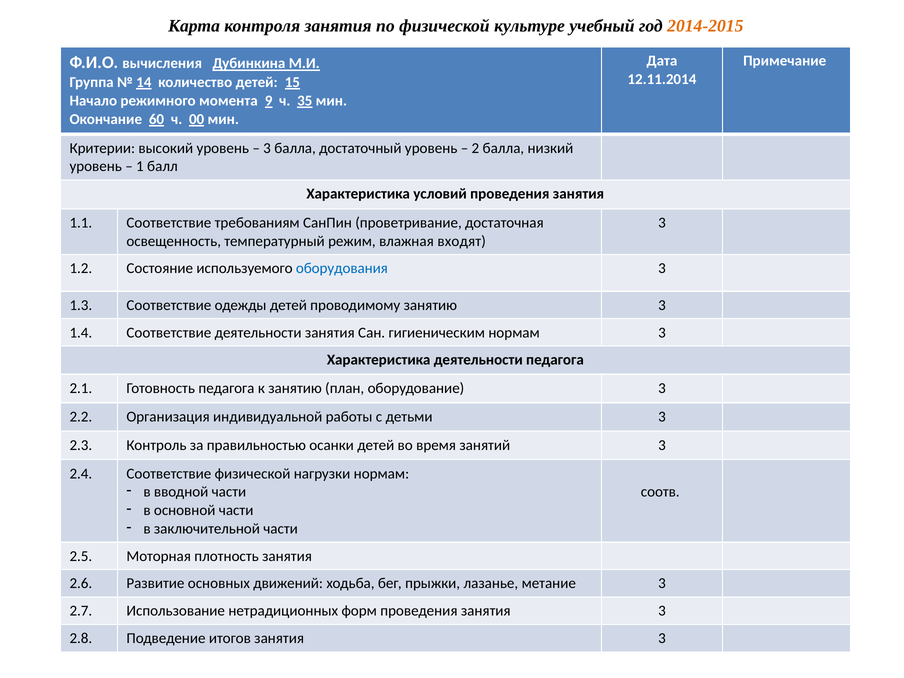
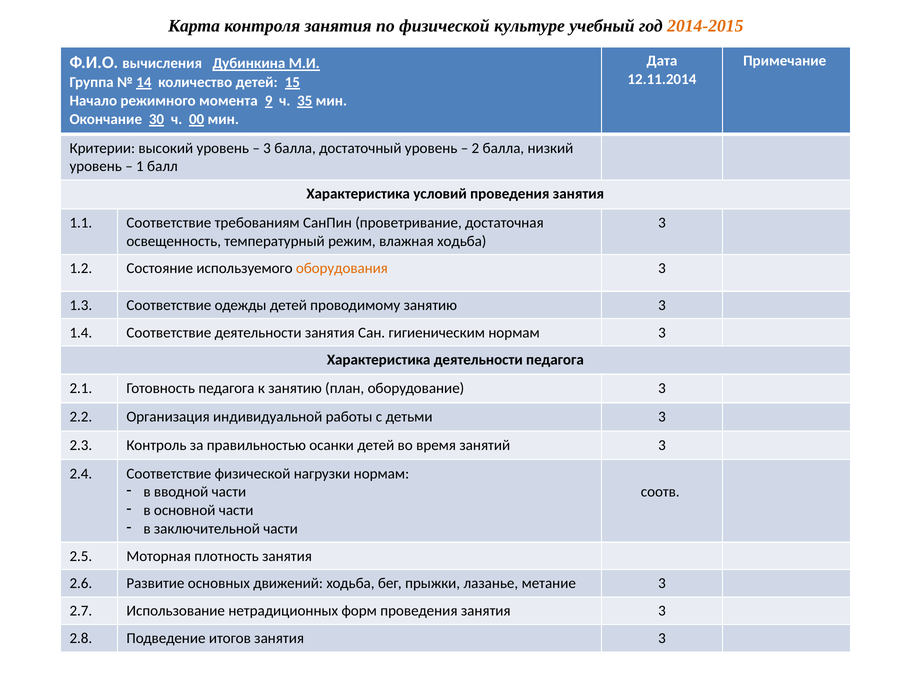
60: 60 -> 30
влажная входят: входят -> ходьба
оборудования colour: blue -> orange
